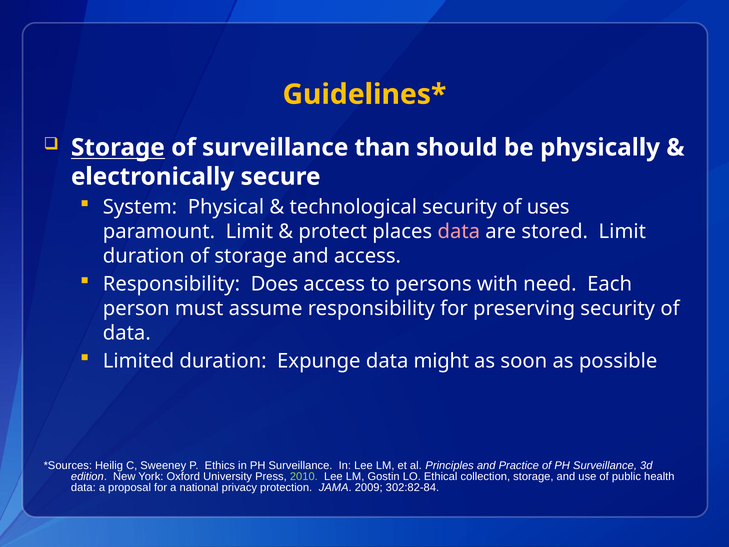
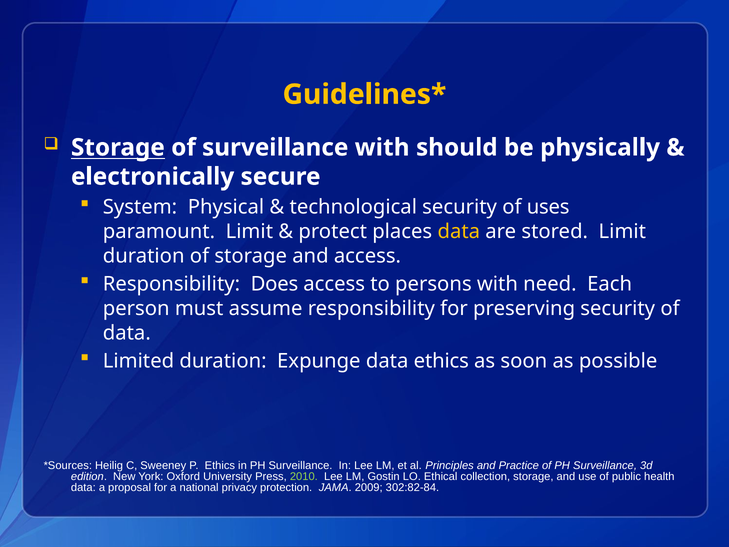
surveillance than: than -> with
data at (459, 231) colour: pink -> yellow
data might: might -> ethics
